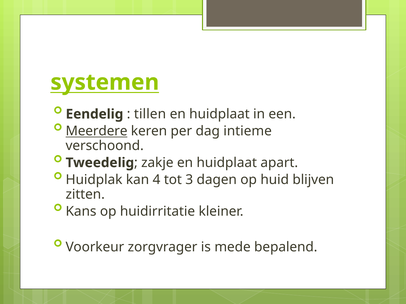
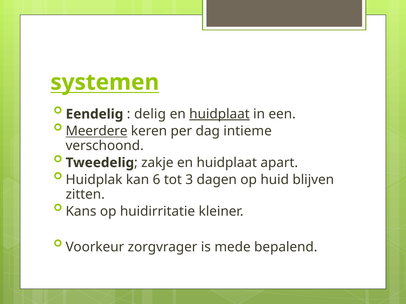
tillen: tillen -> delig
huidplaat at (219, 114) underline: none -> present
4: 4 -> 6
